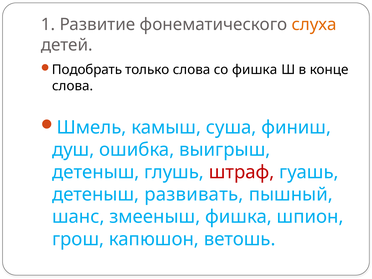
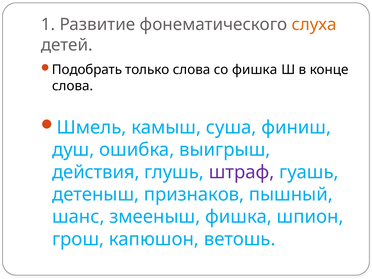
детеныш at (96, 172): детеныш -> действия
штраф colour: red -> purple
развивать: развивать -> признаков
